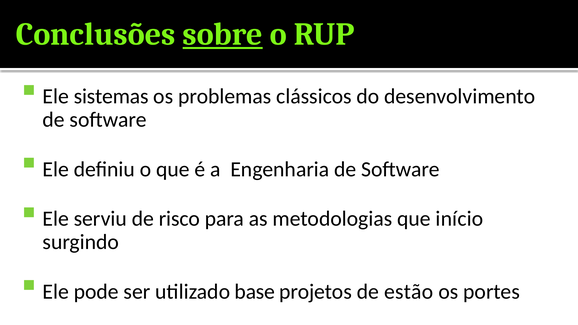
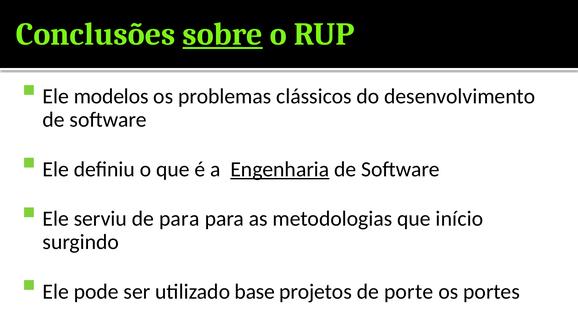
sistemas: sistemas -> modelos
Engenharia underline: none -> present
de risco: risco -> para
estão: estão -> porte
